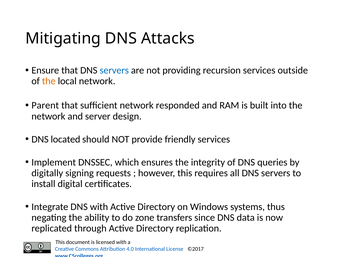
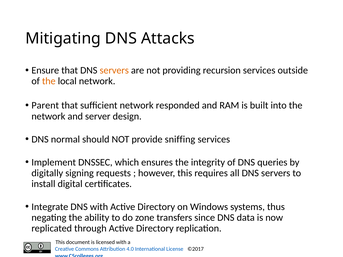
servers at (114, 70) colour: blue -> orange
located: located -> normal
friendly: friendly -> sniffing
